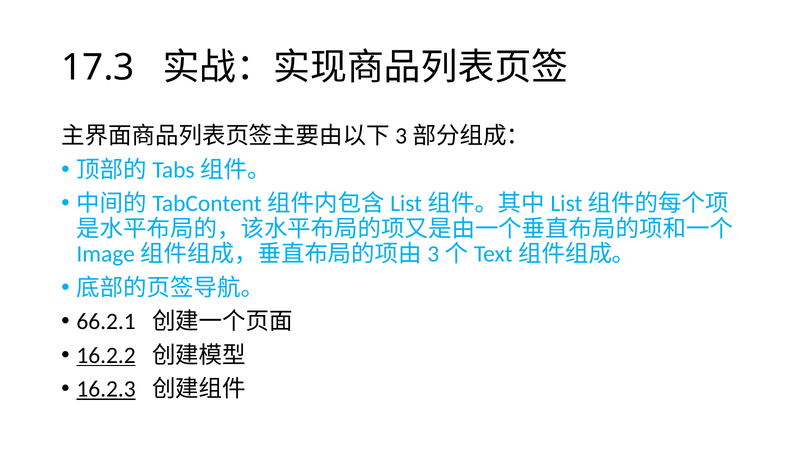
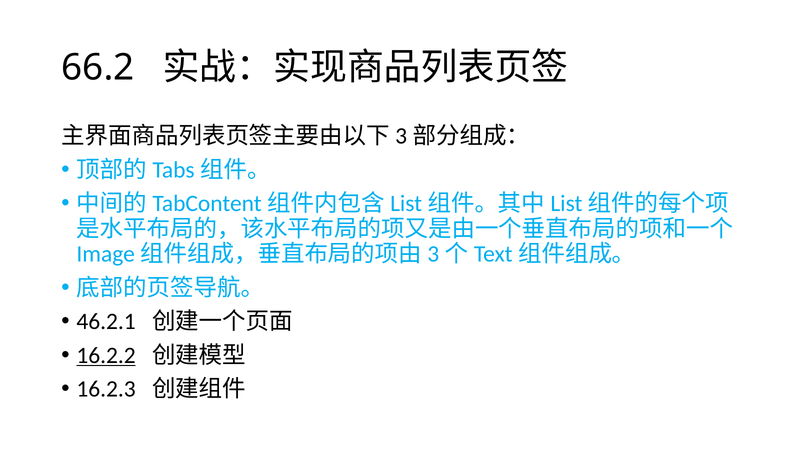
17.3: 17.3 -> 66.2
66.2.1: 66.2.1 -> 46.2.1
16.2.3 underline: present -> none
